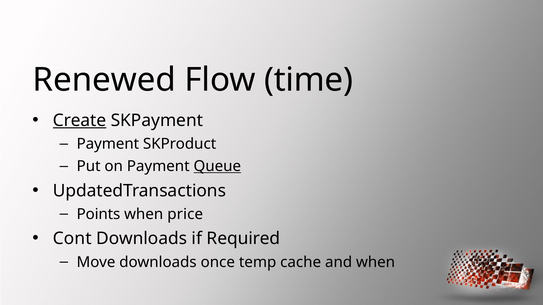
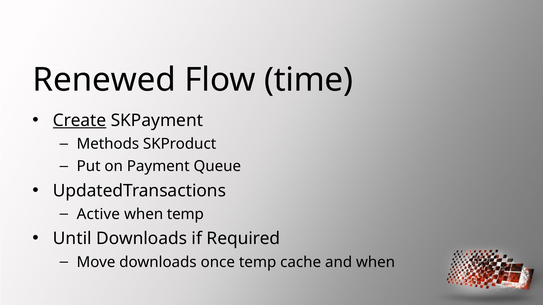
Payment at (108, 144): Payment -> Methods
Queue underline: present -> none
Points: Points -> Active
when price: price -> temp
Cont: Cont -> Until
